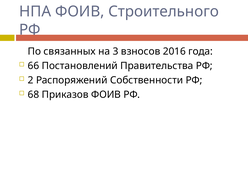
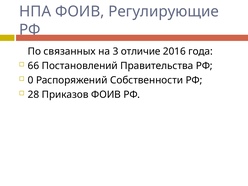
Строительного: Строительного -> Регулирующие
взносов: взносов -> отличие
2: 2 -> 0
68: 68 -> 28
